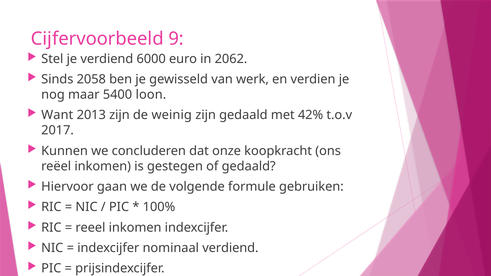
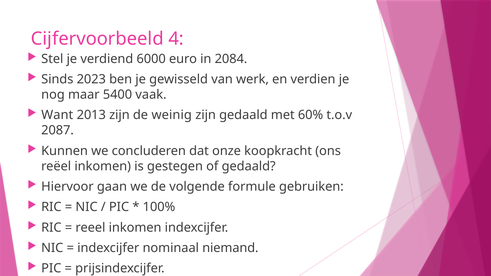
9: 9 -> 4
2062: 2062 -> 2084
2058: 2058 -> 2023
loon: loon -> vaak
42%: 42% -> 60%
2017: 2017 -> 2087
nominaal verdiend: verdiend -> niemand
